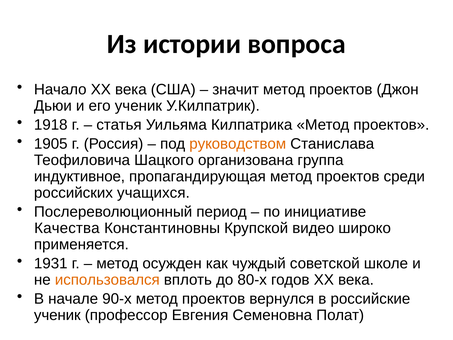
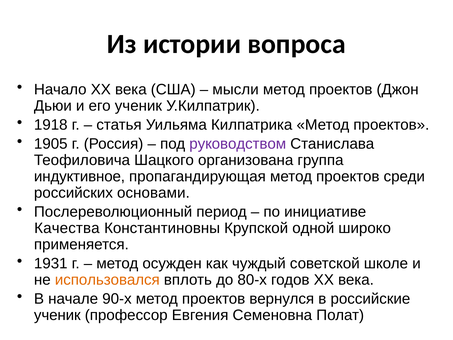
значит: значит -> мысли
руководством colour: orange -> purple
учащихся: учащихся -> основами
видео: видео -> одной
